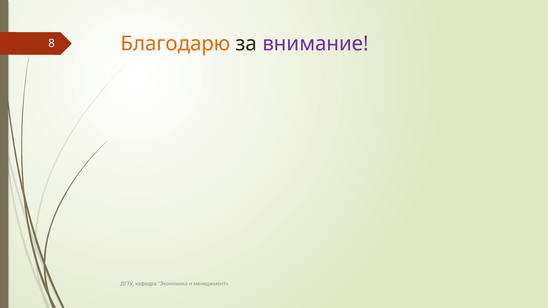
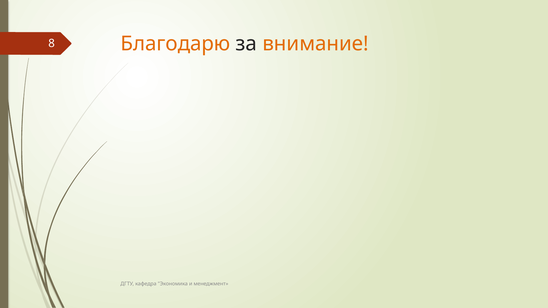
внимание colour: purple -> orange
